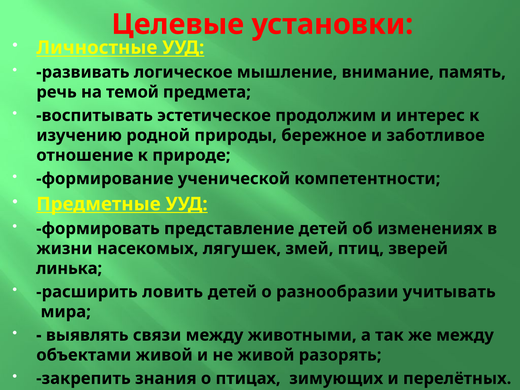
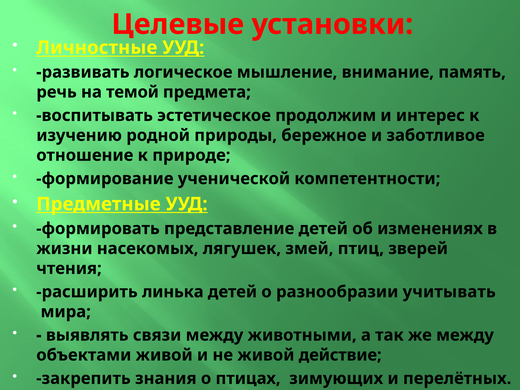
линька: линька -> чтения
ловить: ловить -> линька
разорять: разорять -> действие
